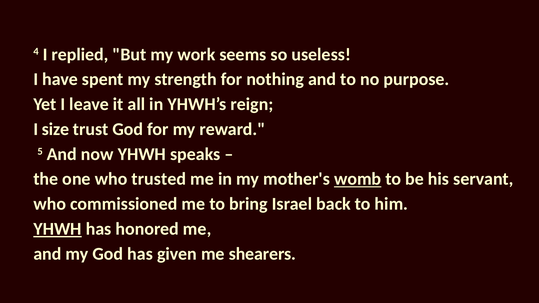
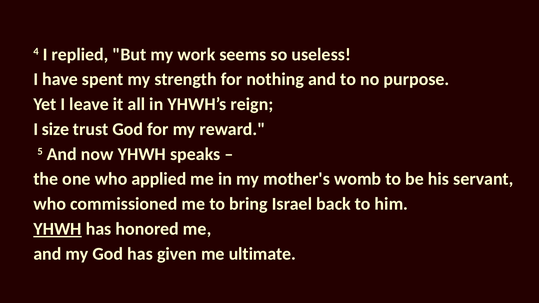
trusted: trusted -> applied
womb underline: present -> none
shearers: shearers -> ultimate
